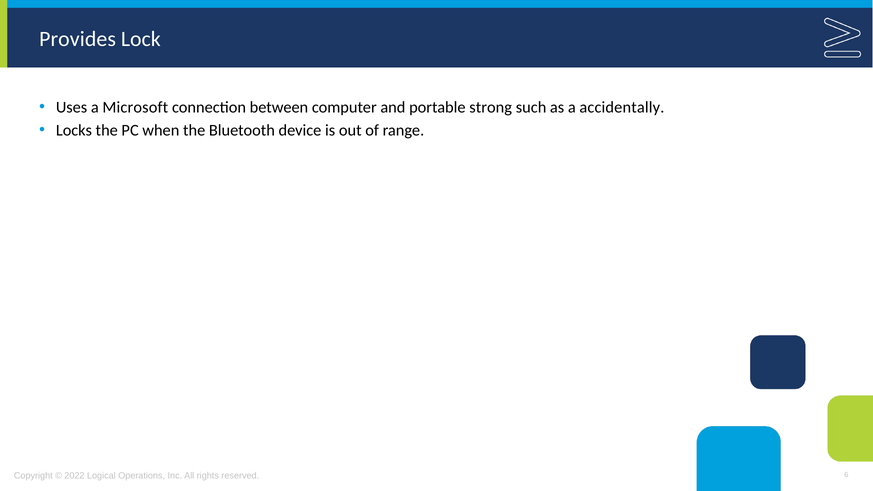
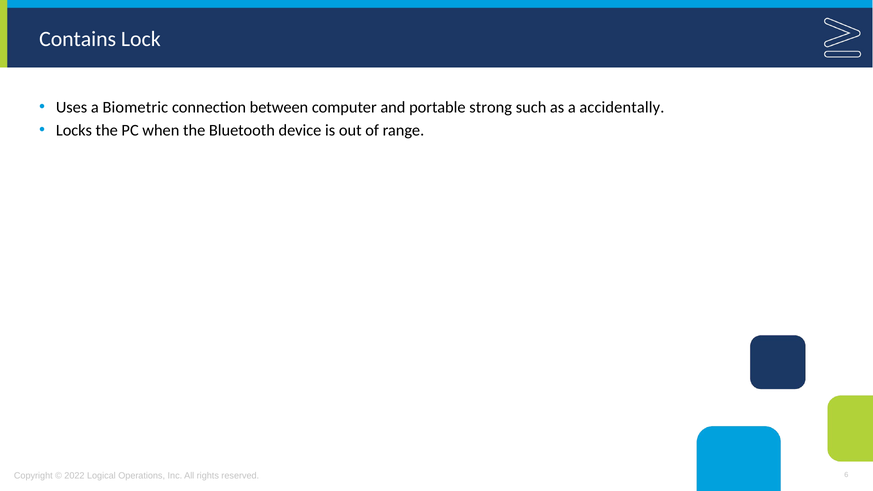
Provides: Provides -> Contains
Microsoft: Microsoft -> Biometric
